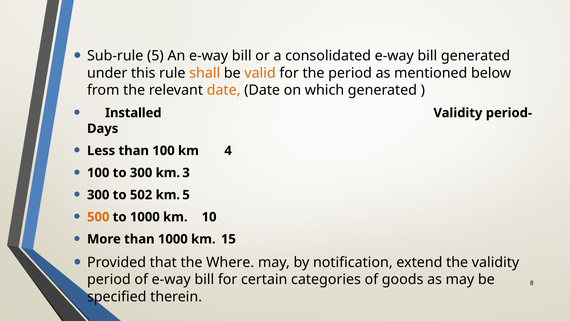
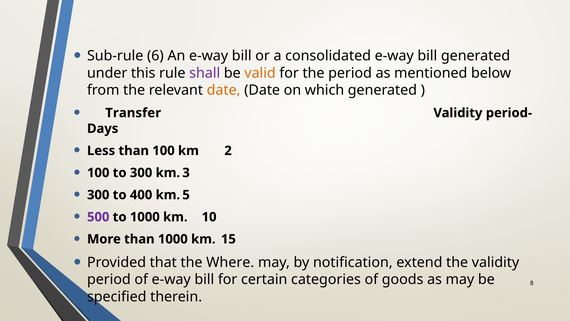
5: 5 -> 6
shall colour: orange -> purple
Installed: Installed -> Transfer
4: 4 -> 2
502: 502 -> 400
500 colour: orange -> purple
